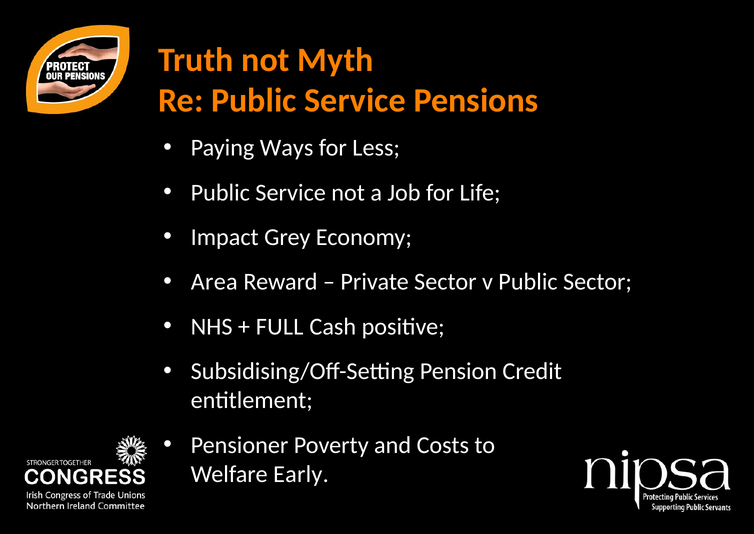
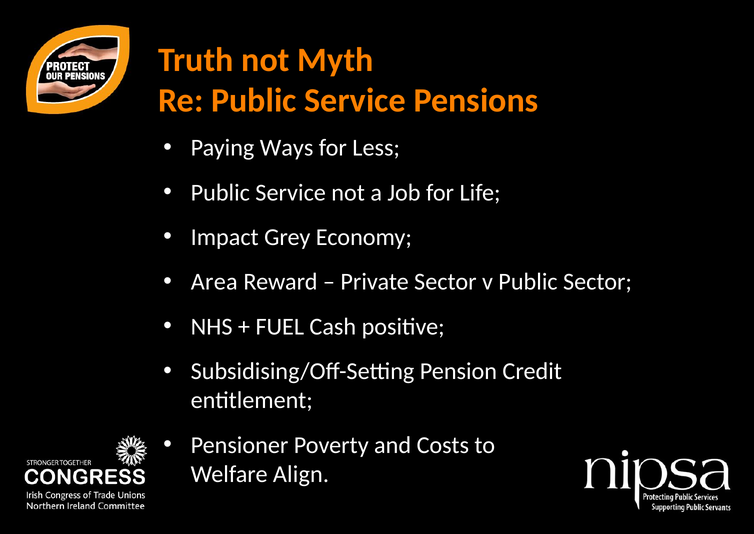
FULL: FULL -> FUEL
Early: Early -> Align
